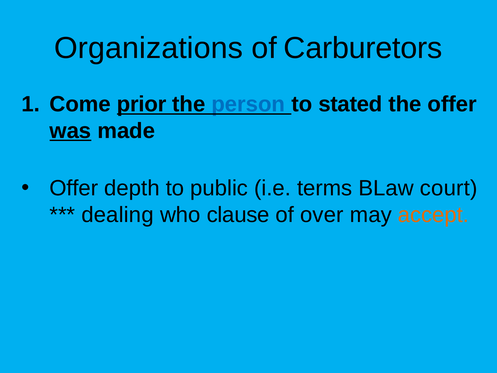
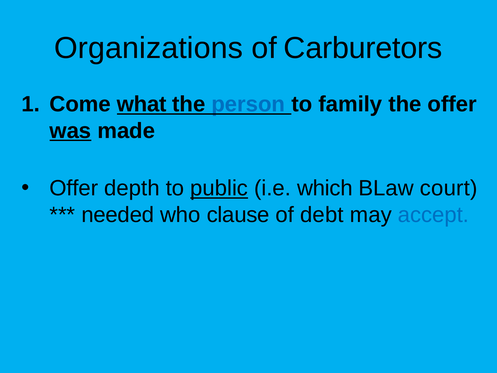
prior: prior -> what
stated: stated -> family
public underline: none -> present
terms: terms -> which
dealing: dealing -> needed
over: over -> debt
accept colour: orange -> blue
